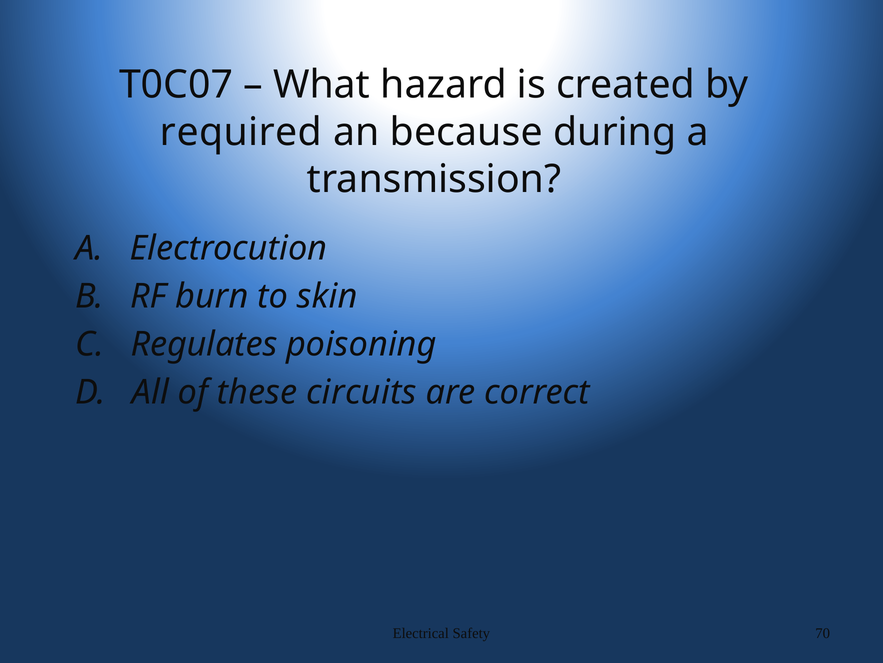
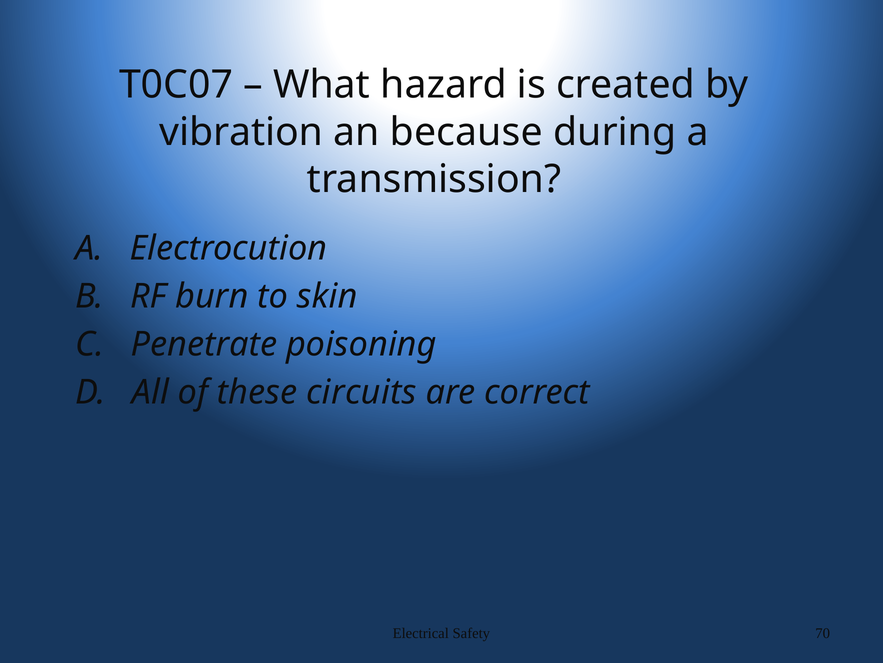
required: required -> vibration
Regulates: Regulates -> Penetrate
